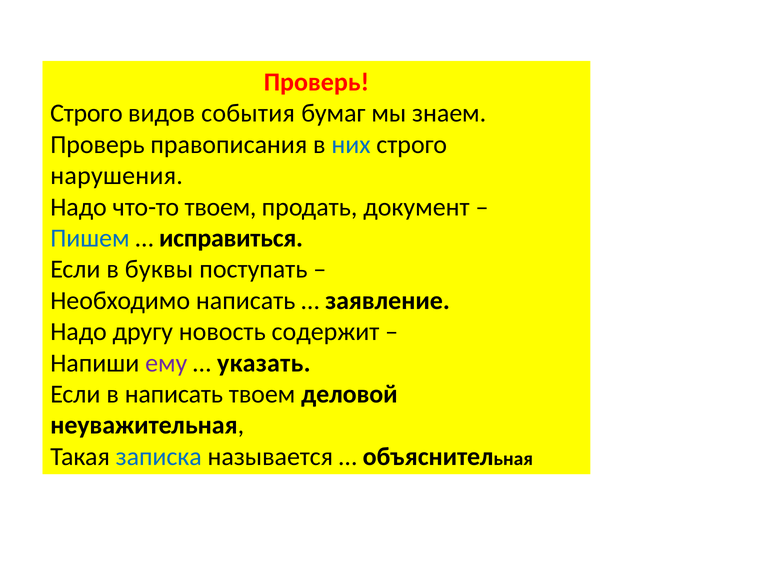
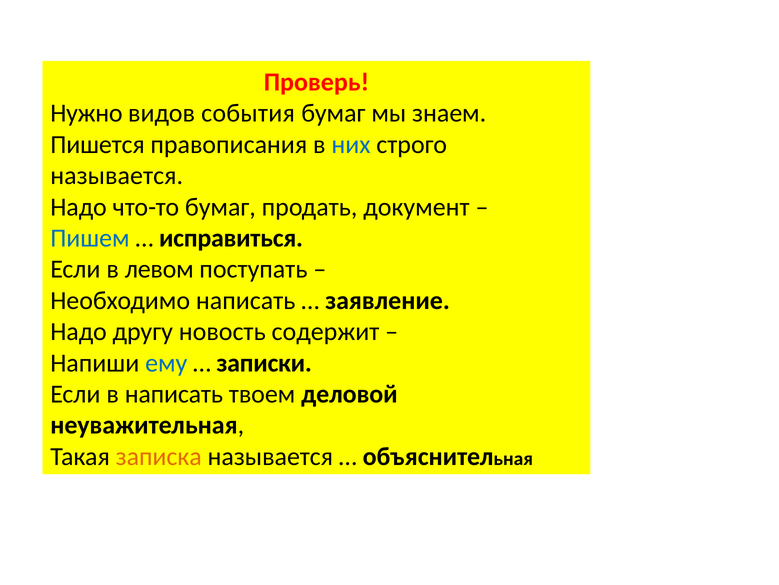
Строго at (86, 113): Строго -> Нужно
Проверь at (97, 144): Проверь -> Пишется
нарушения at (117, 176): нарушения -> называется
что-то твоем: твоем -> бумаг
буквы: буквы -> левом
ему colour: purple -> blue
указать: указать -> записки
записка colour: blue -> orange
